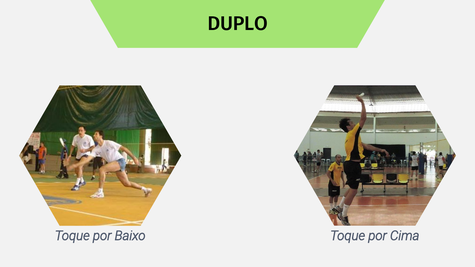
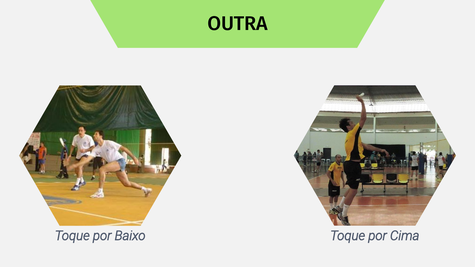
DUPLO: DUPLO -> OUTRA
